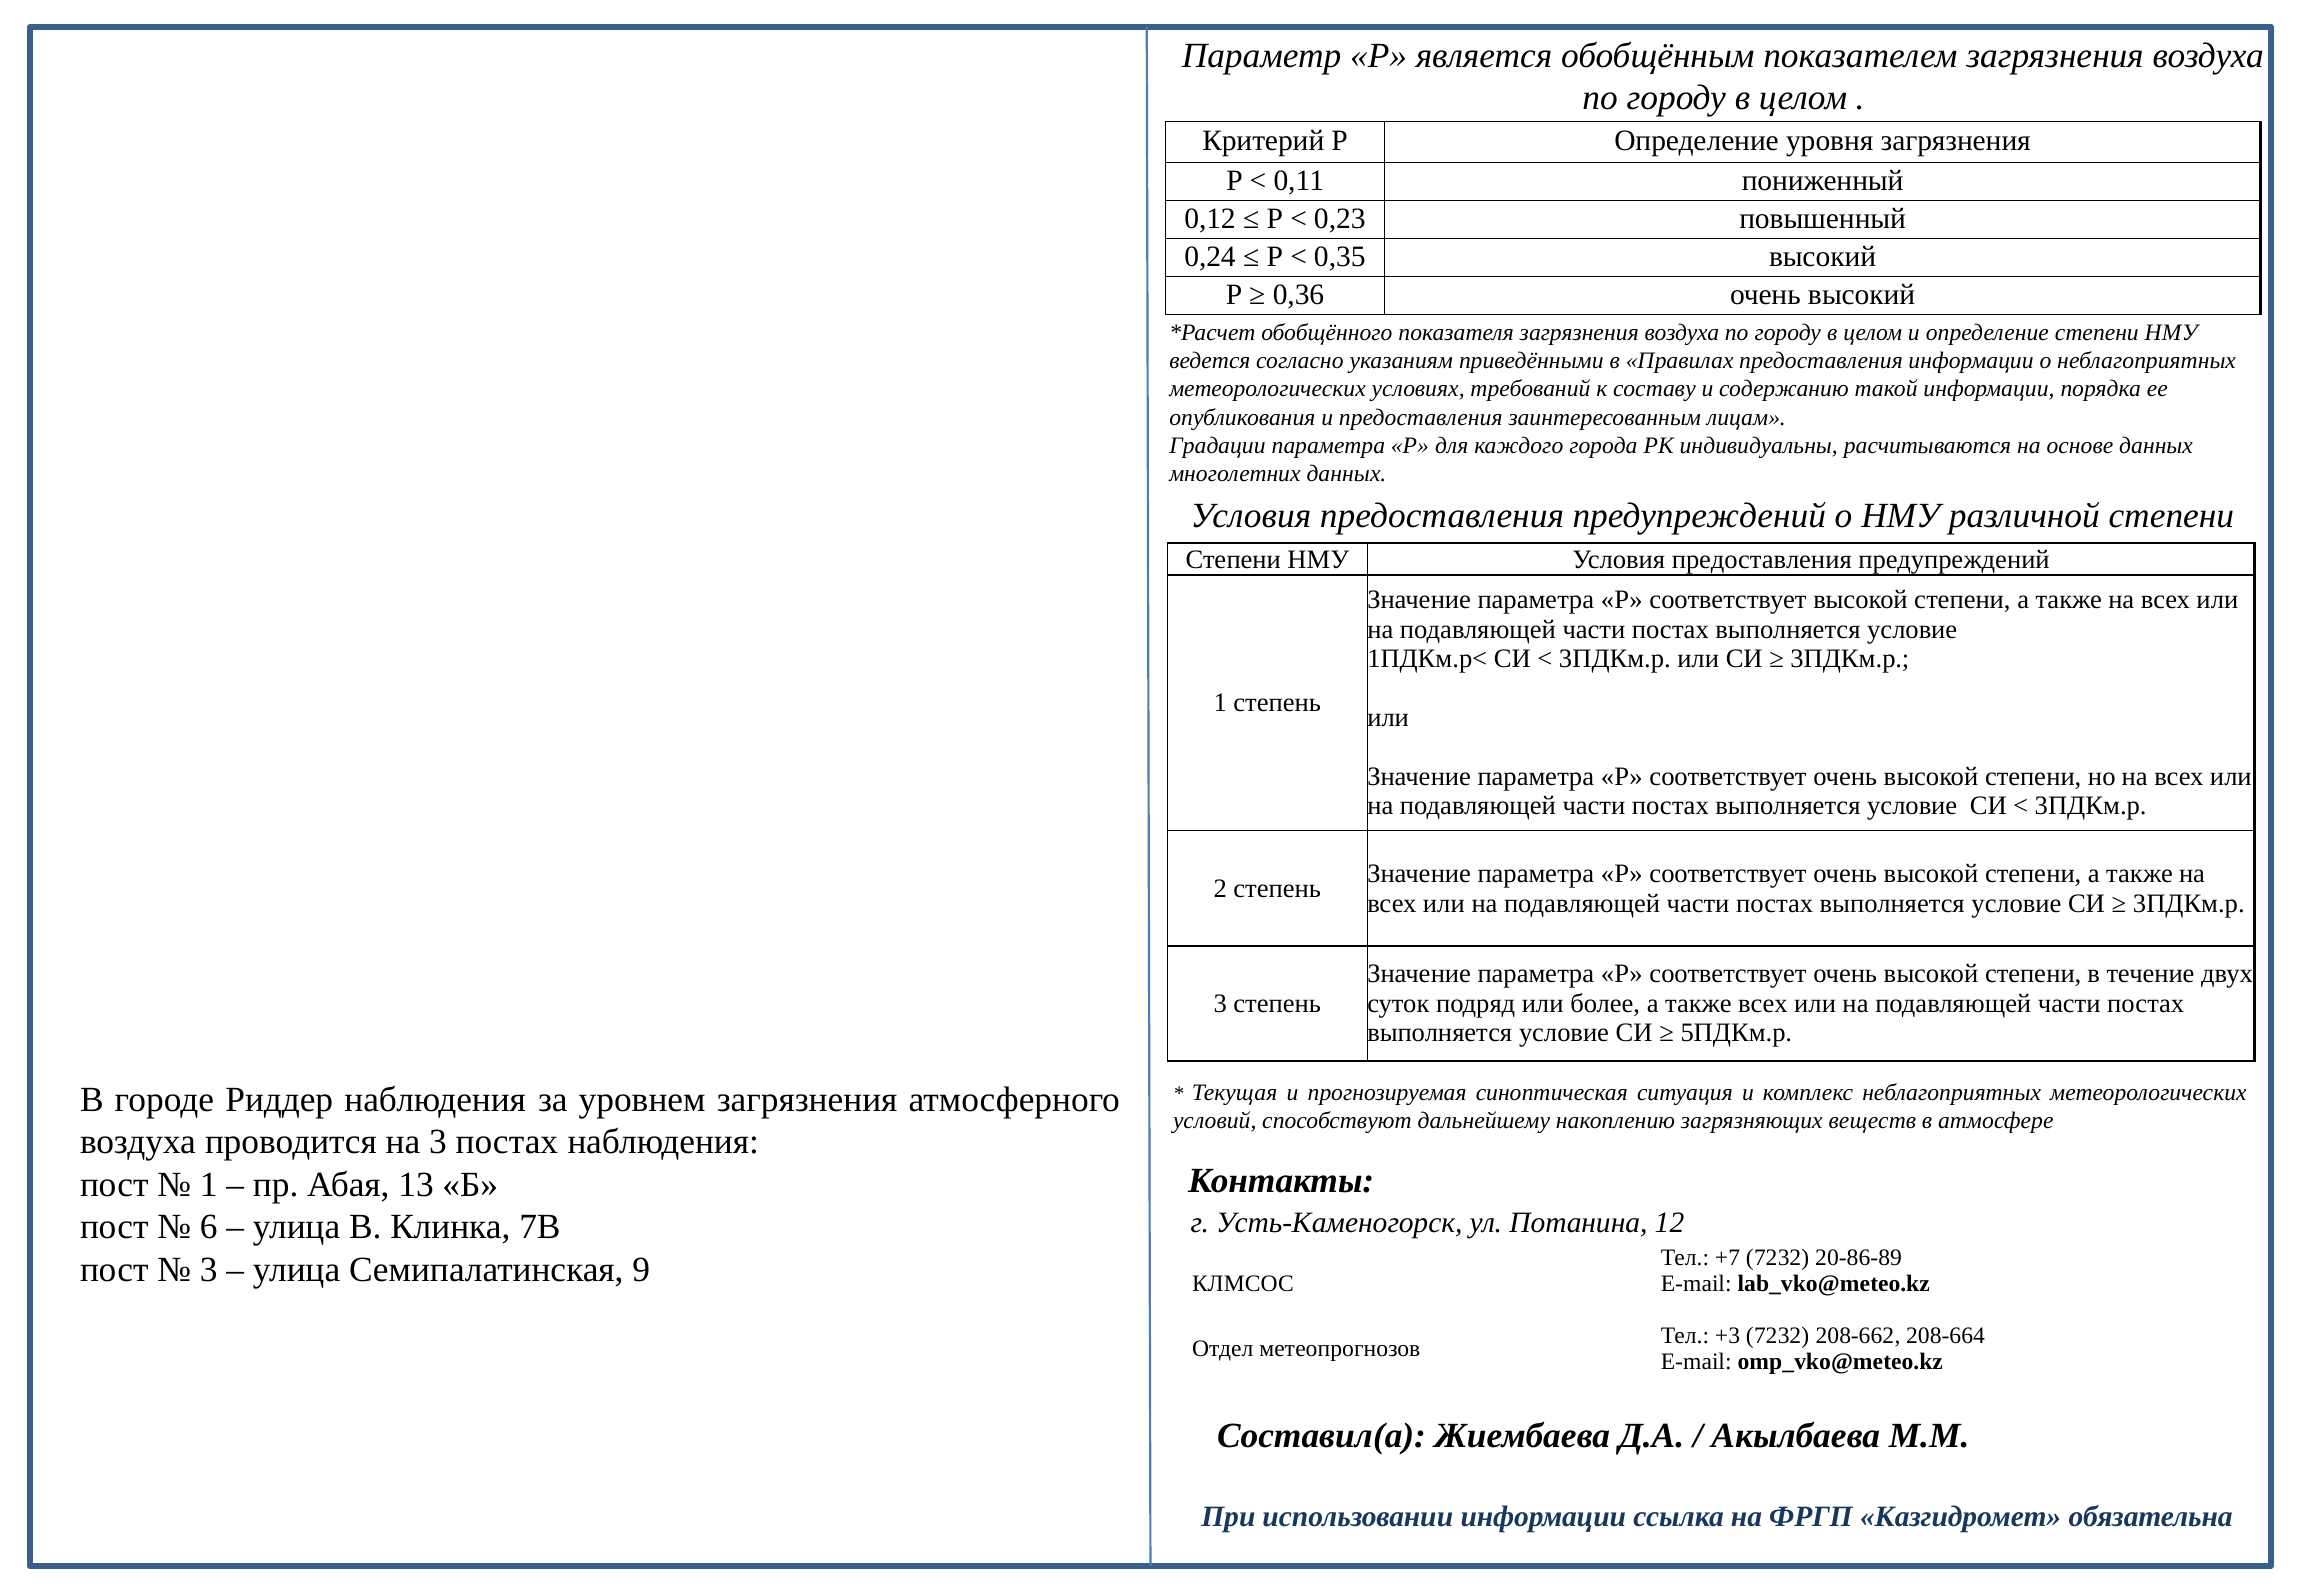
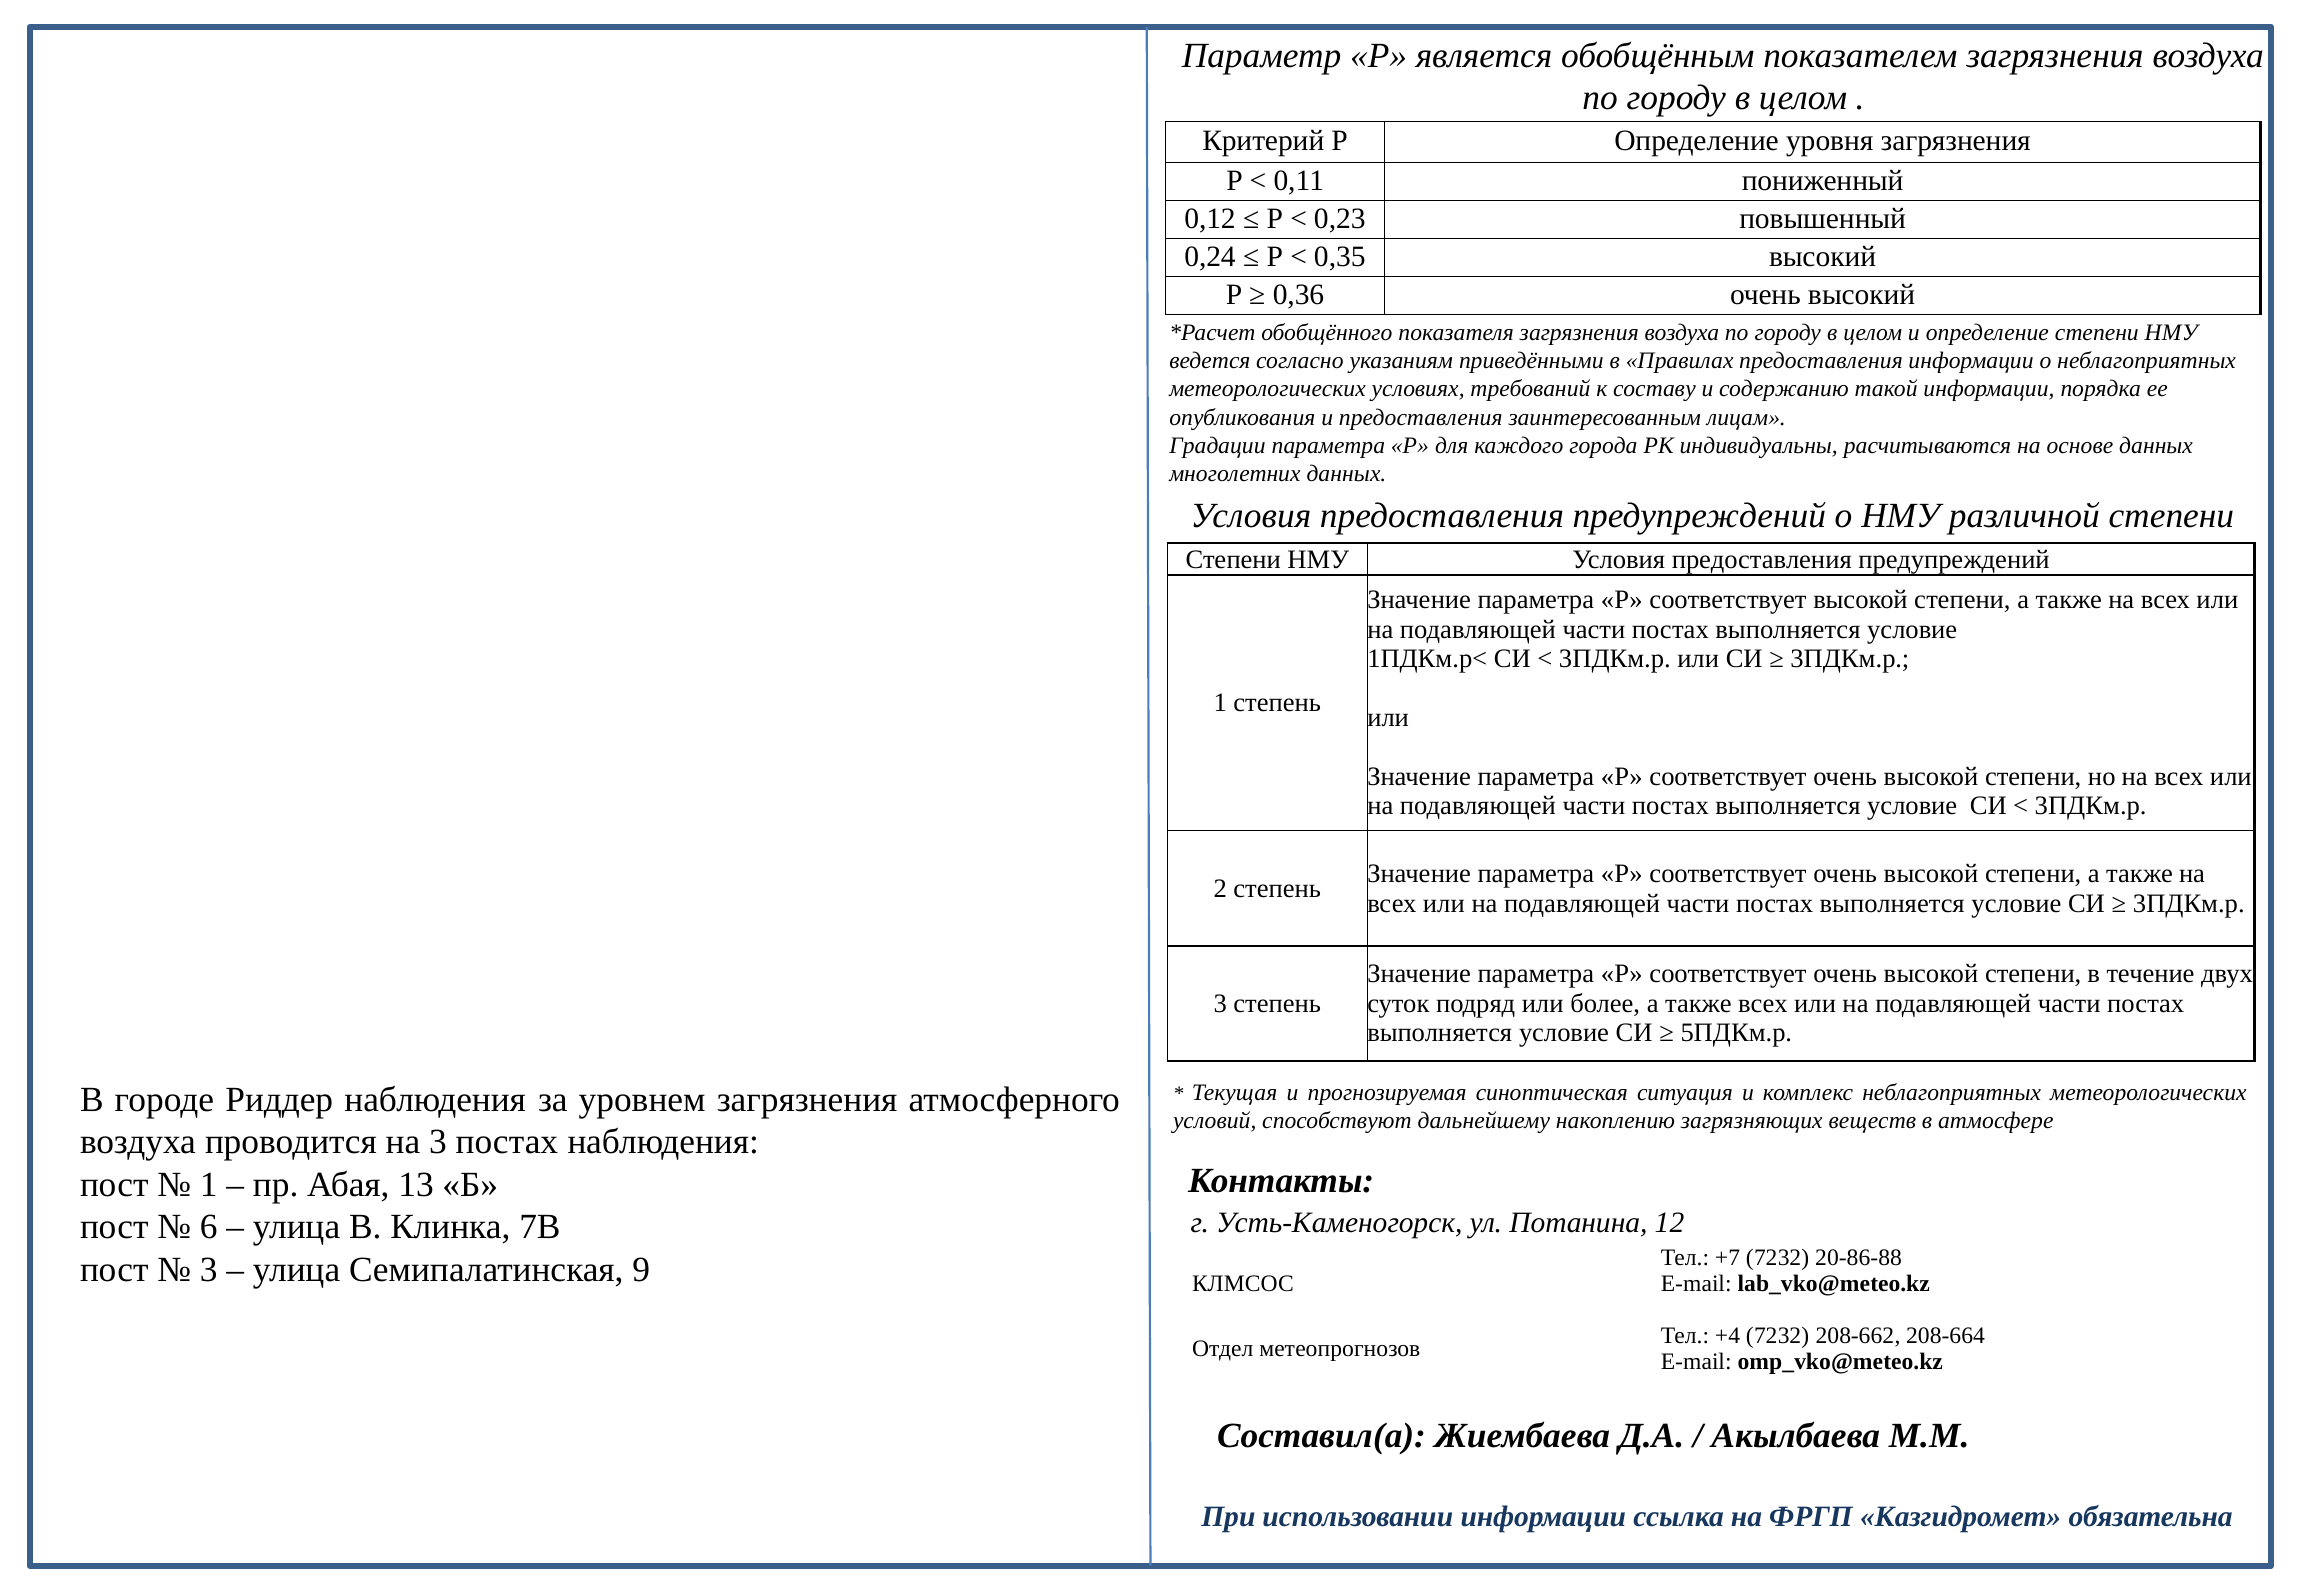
20-86-89: 20-86-89 -> 20-86-88
+3: +3 -> +4
